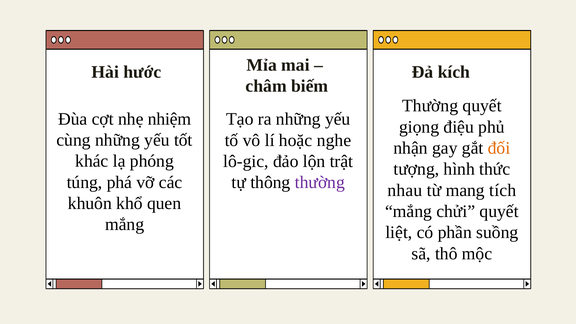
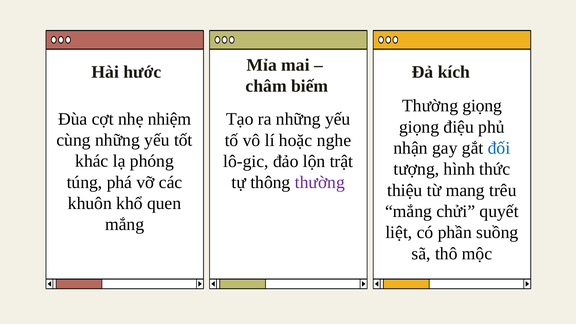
Thường quyết: quyết -> giọng
đối colour: orange -> blue
nhau: nhau -> thiệu
tích: tích -> trêu
